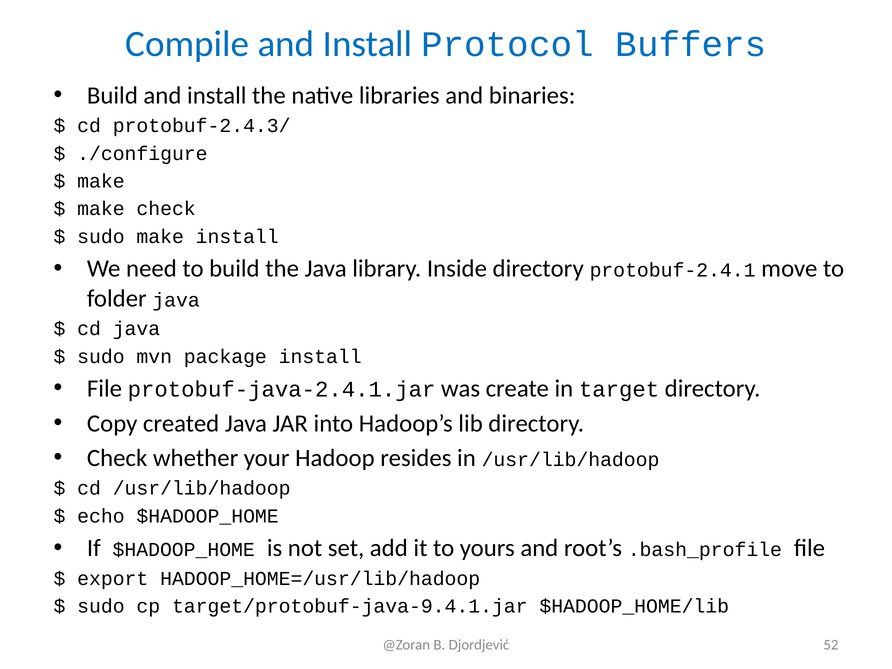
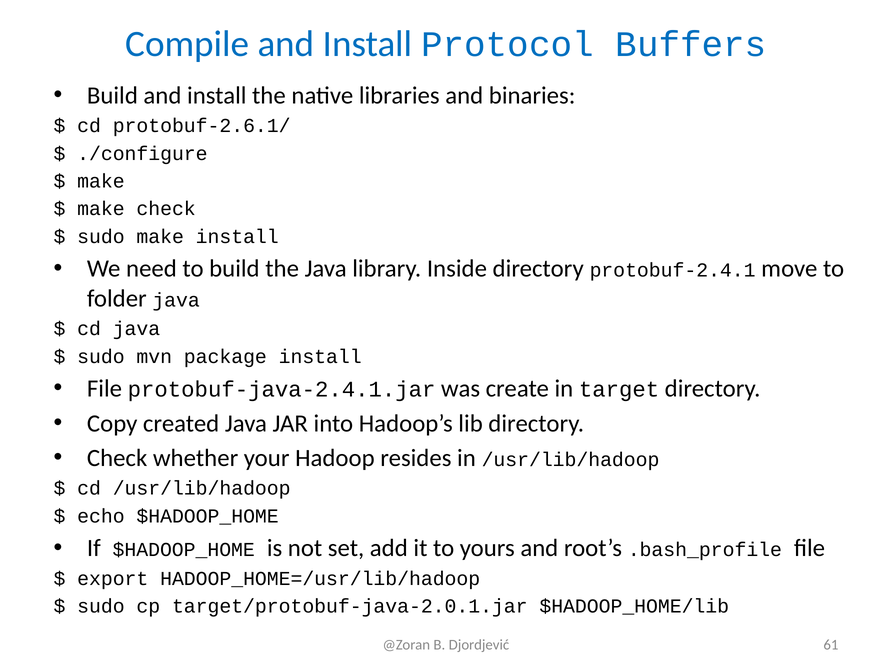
protobuf-2.4.3/: protobuf-2.4.3/ -> protobuf-2.6.1/
target/protobuf-java-9.4.1.jar: target/protobuf-java-9.4.1.jar -> target/protobuf-java-2.0.1.jar
52: 52 -> 61
